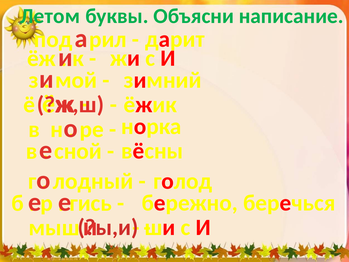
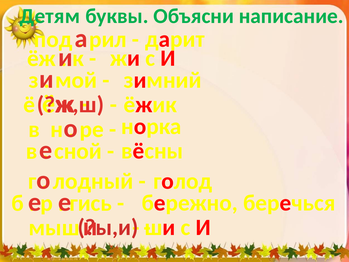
Летом: Летом -> Детям
